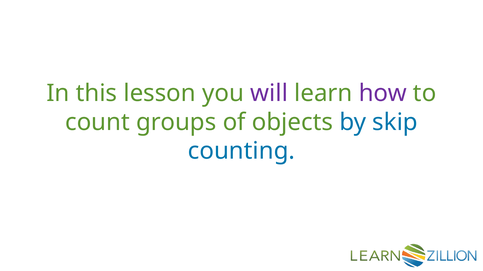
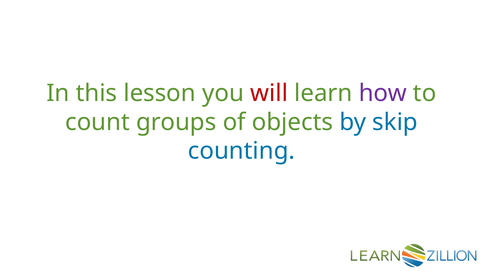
will colour: purple -> red
